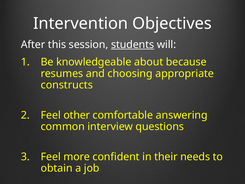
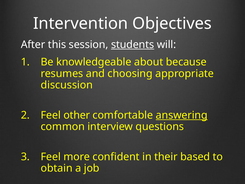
constructs: constructs -> discussion
answering underline: none -> present
needs: needs -> based
